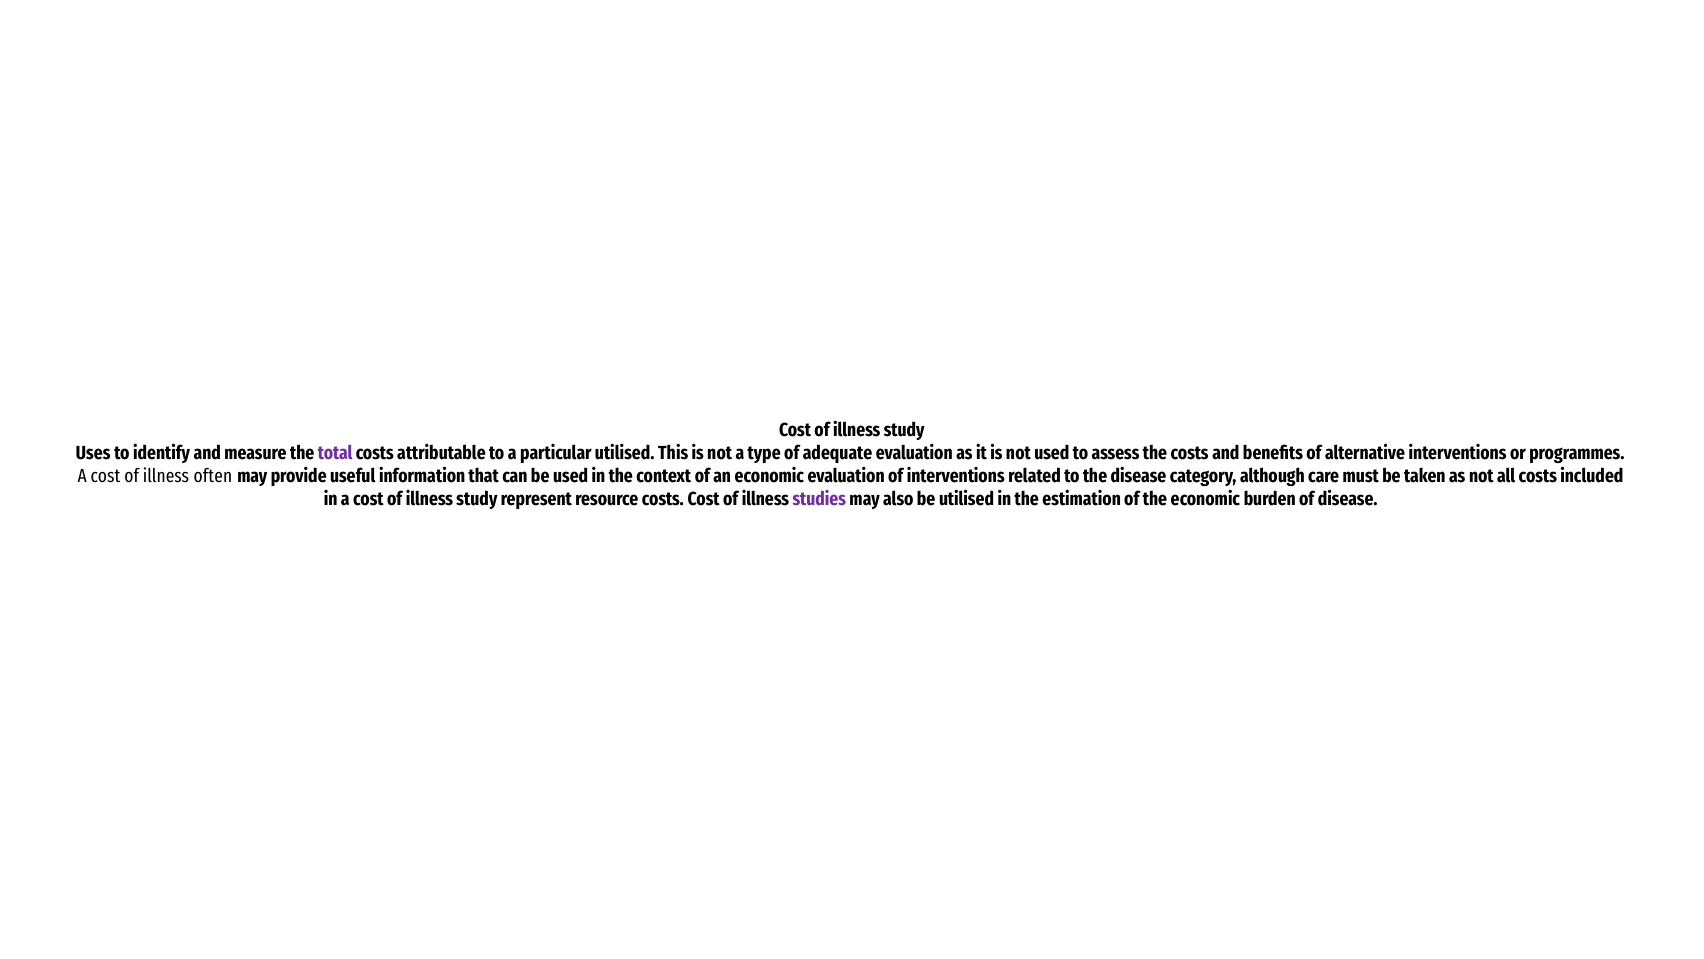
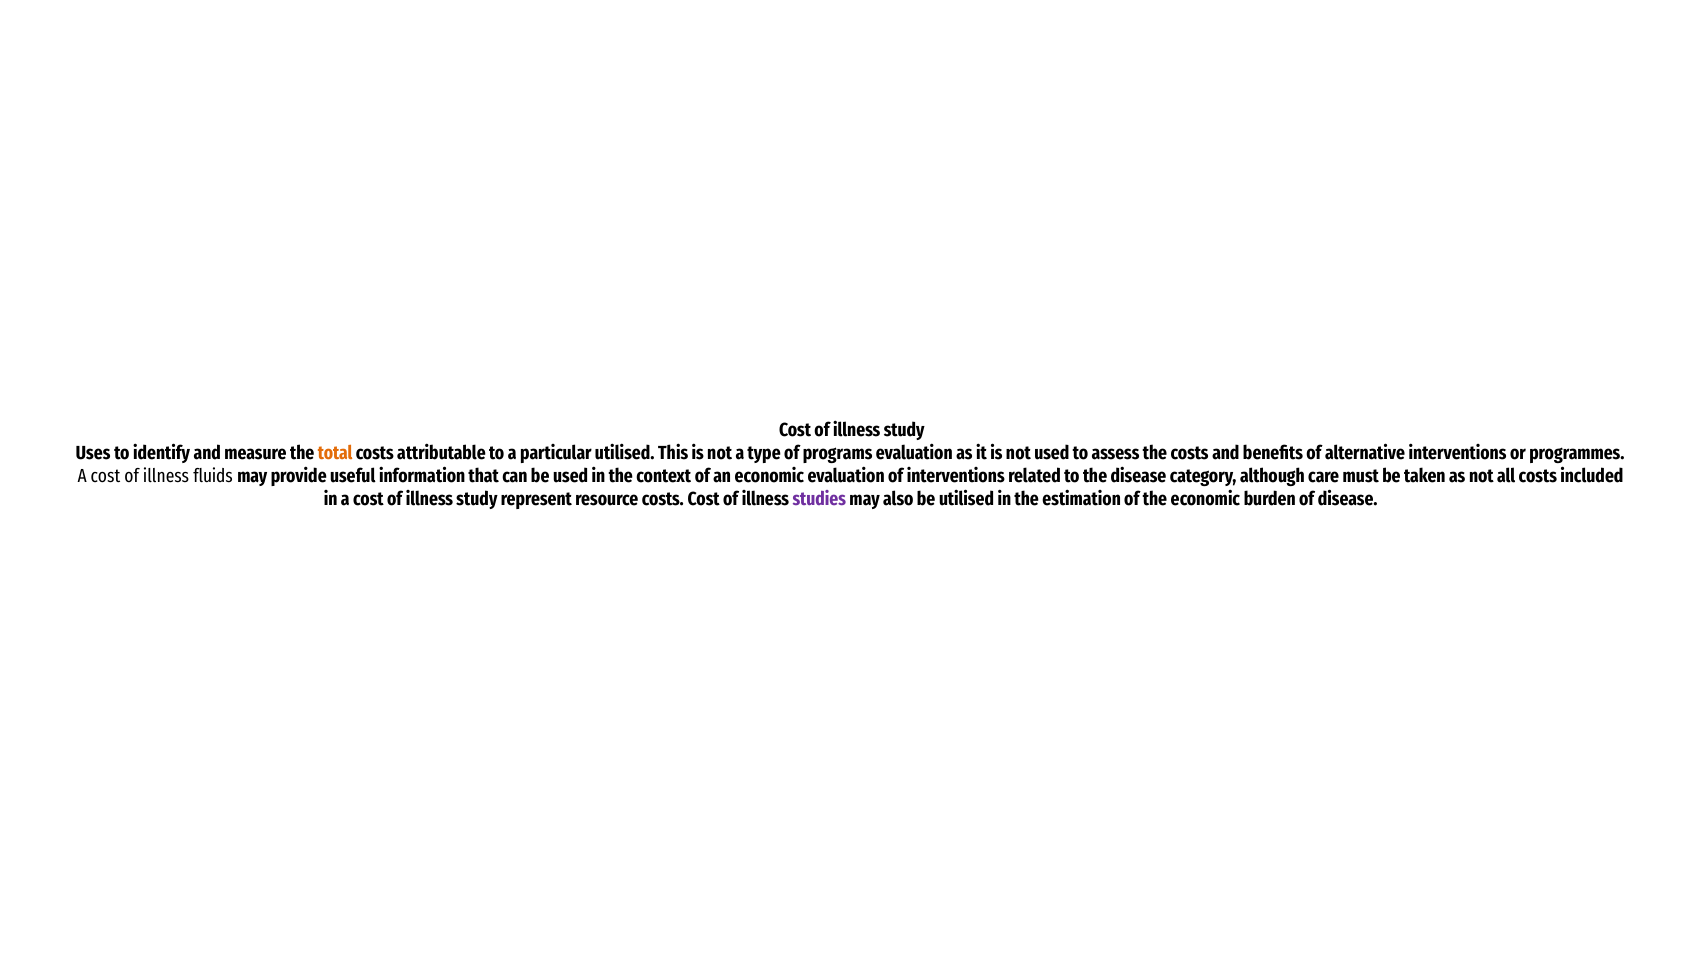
total colour: purple -> orange
adequate: adequate -> programs
often: often -> fluids
